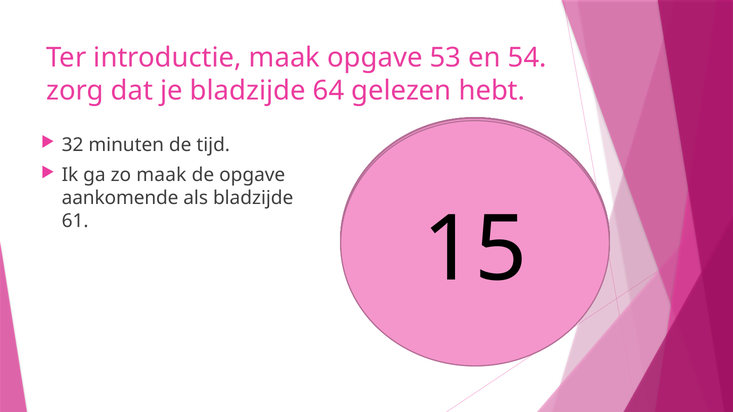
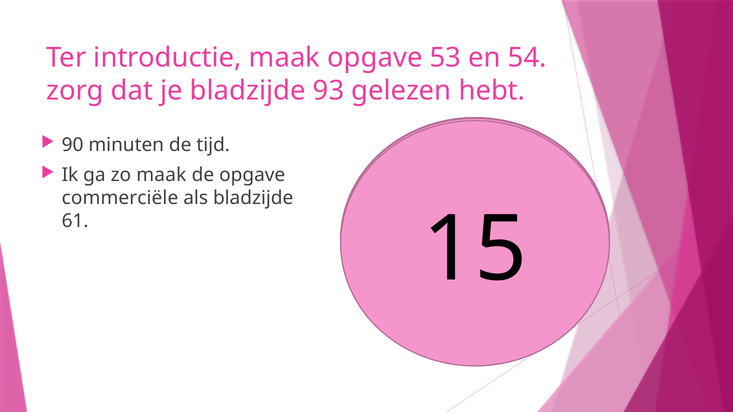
64: 64 -> 93
32: 32 -> 90
aankomende: aankomende -> commerciële
